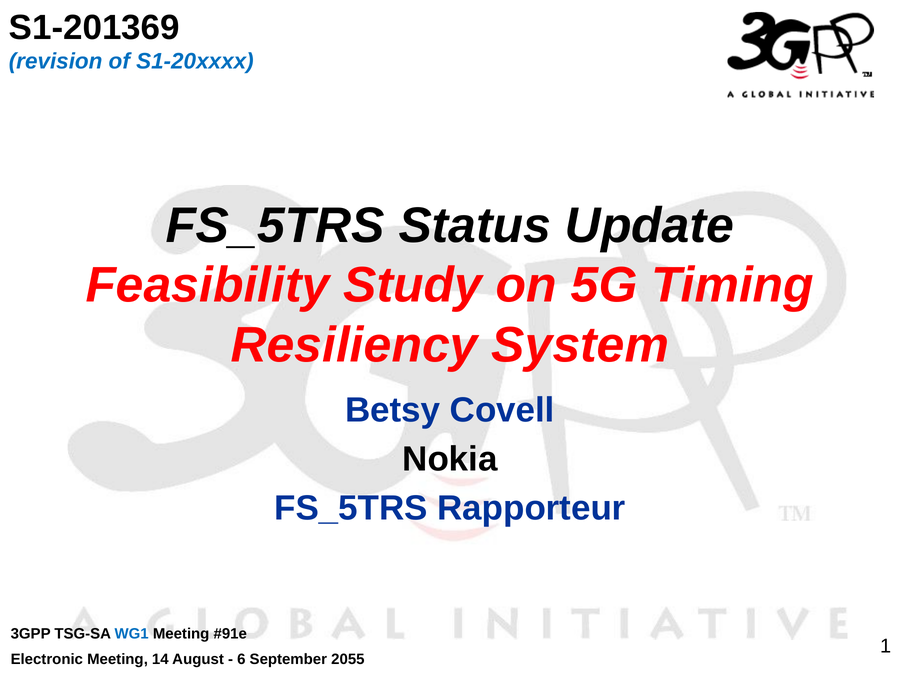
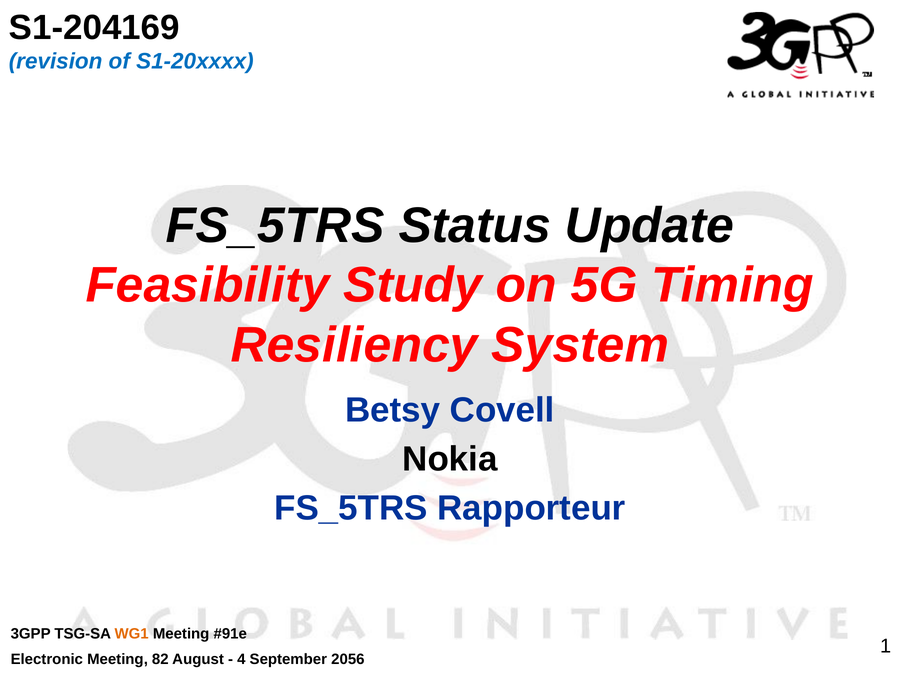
S1-201369: S1-201369 -> S1-204169
WG1 colour: blue -> orange
14: 14 -> 82
6: 6 -> 4
2055: 2055 -> 2056
